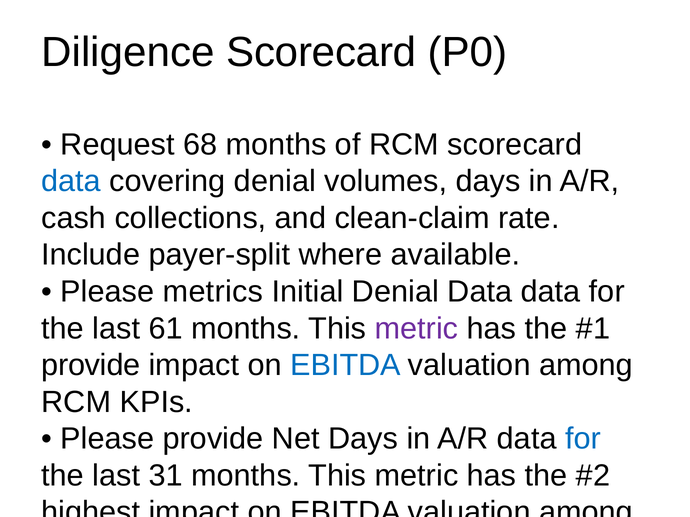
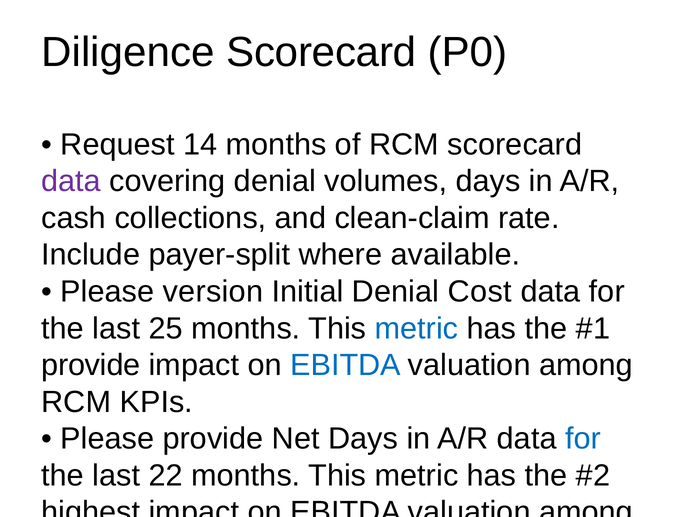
68: 68 -> 14
data at (71, 182) colour: blue -> purple
metrics: metrics -> version
Denial Data: Data -> Cost
61: 61 -> 25
metric at (417, 329) colour: purple -> blue
31: 31 -> 22
